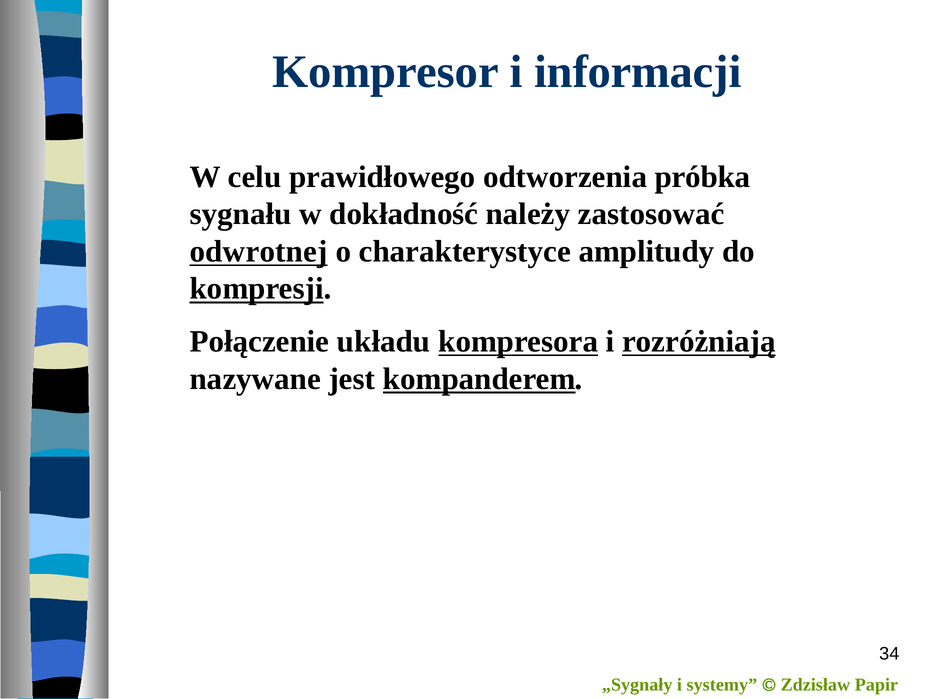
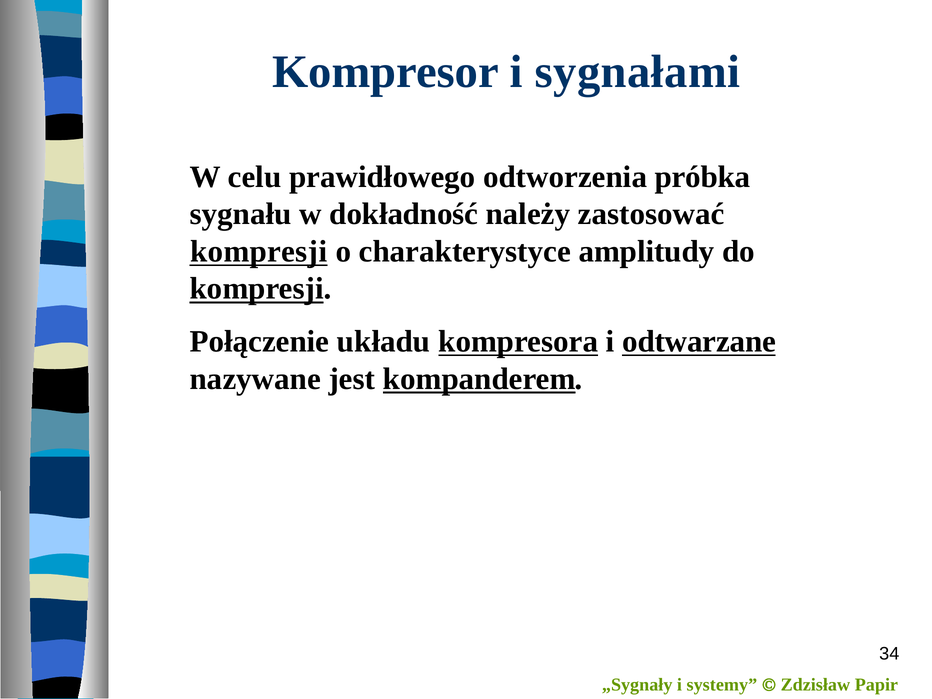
informacji: informacji -> sygnałami
odwrotnej at (259, 251): odwrotnej -> kompresji
rozróżniają: rozróżniają -> odtwarzane
